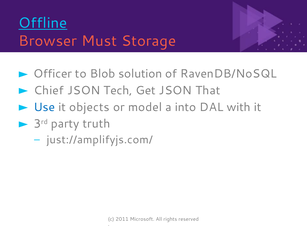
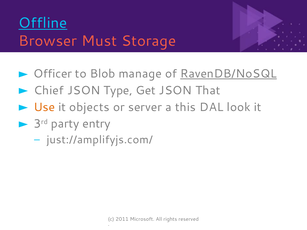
solution: solution -> manage
RavenDB/NoSQL underline: none -> present
Tech: Tech -> Type
Use colour: blue -> orange
model: model -> server
into: into -> this
with: with -> look
truth: truth -> entry
